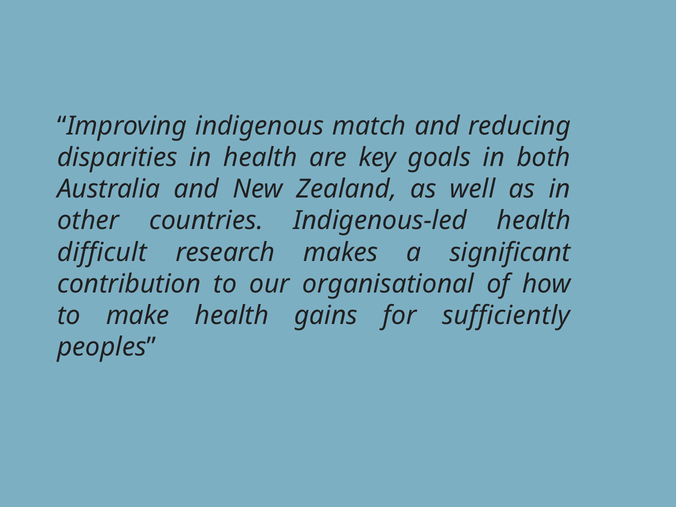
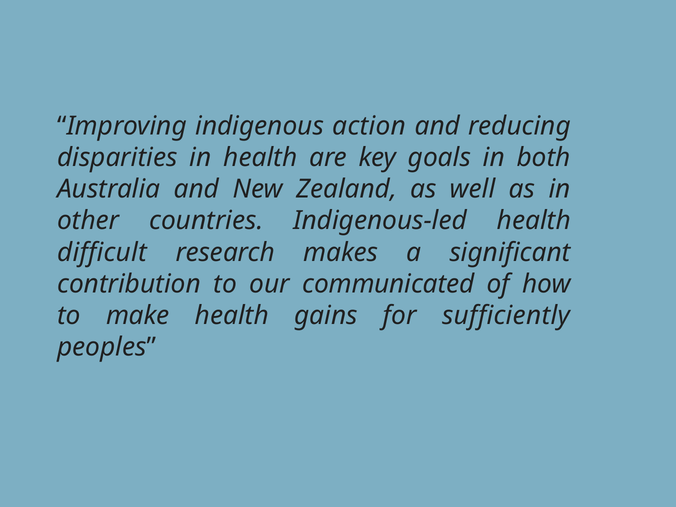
match: match -> action
organisational: organisational -> communicated
